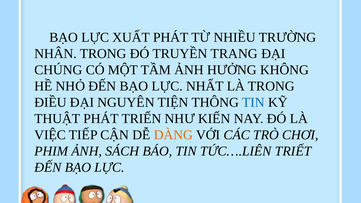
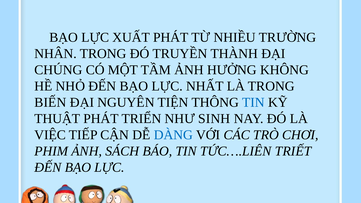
TRANG: TRANG -> THÀNH
ĐIỀU: ĐIỀU -> BIẾN
KIẾN: KIẾN -> SINH
DÀNG colour: orange -> blue
